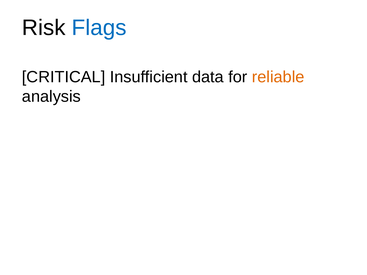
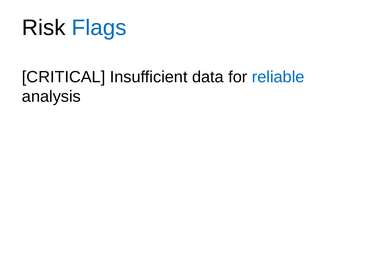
reliable colour: orange -> blue
